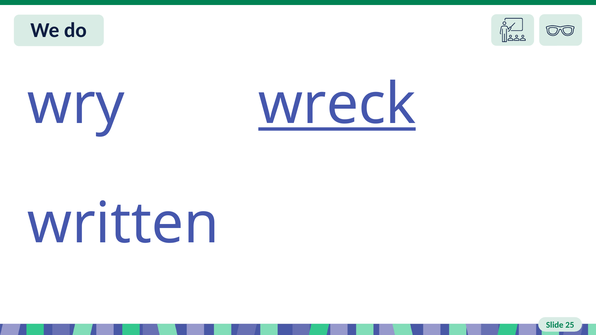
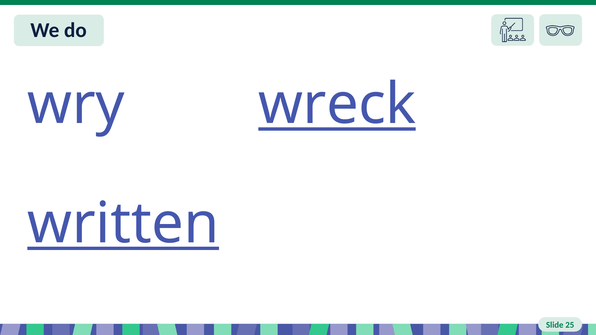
written underline: none -> present
